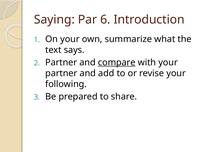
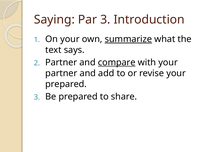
Par 6: 6 -> 3
summarize underline: none -> present
following at (66, 84): following -> prepared
